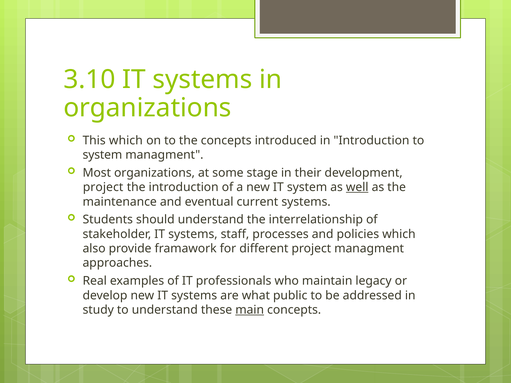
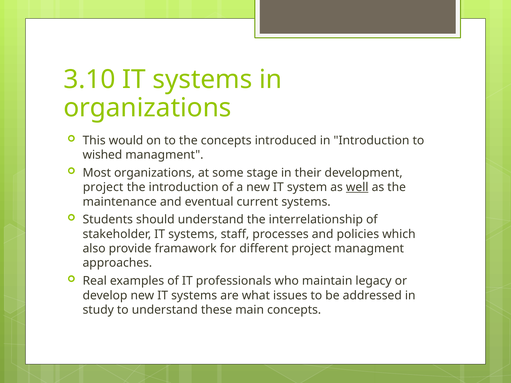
This which: which -> would
system at (102, 155): system -> wished
public: public -> issues
main underline: present -> none
